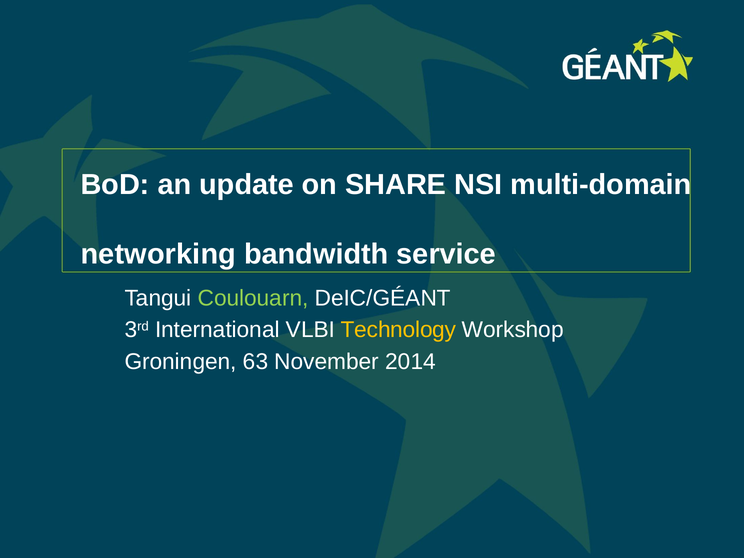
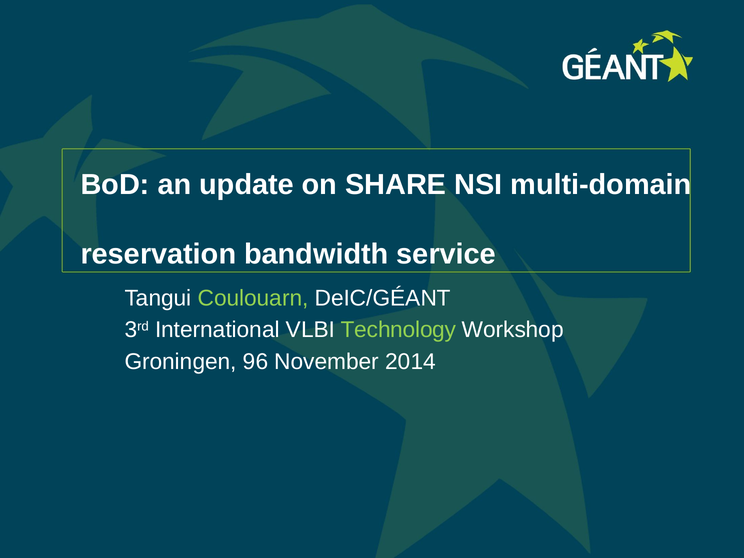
networking: networking -> reservation
Technology colour: yellow -> light green
63: 63 -> 96
